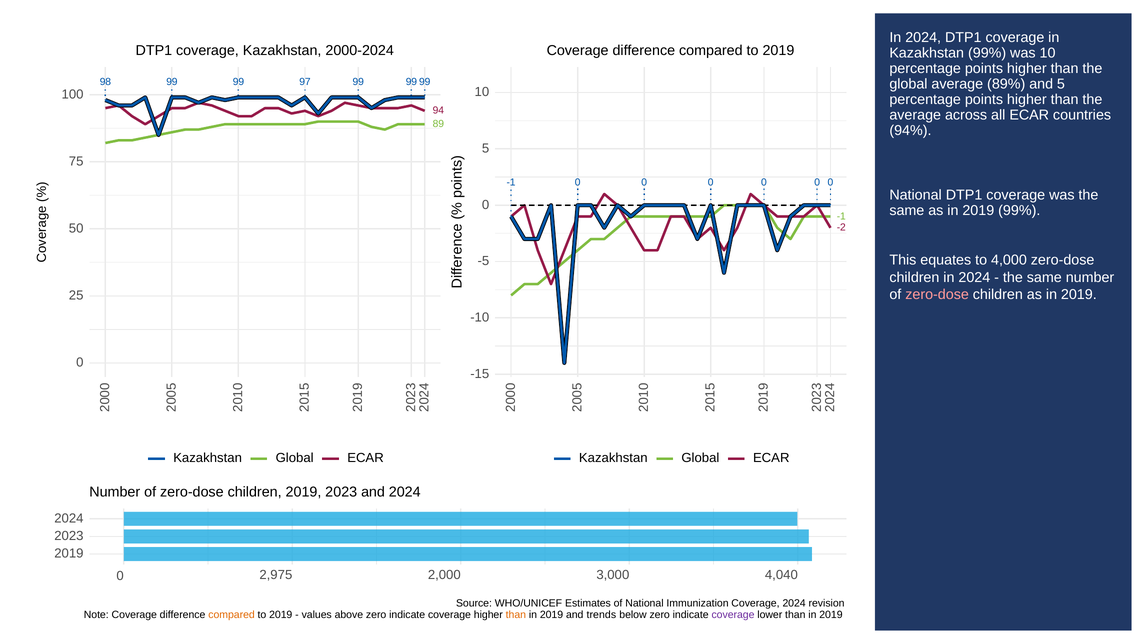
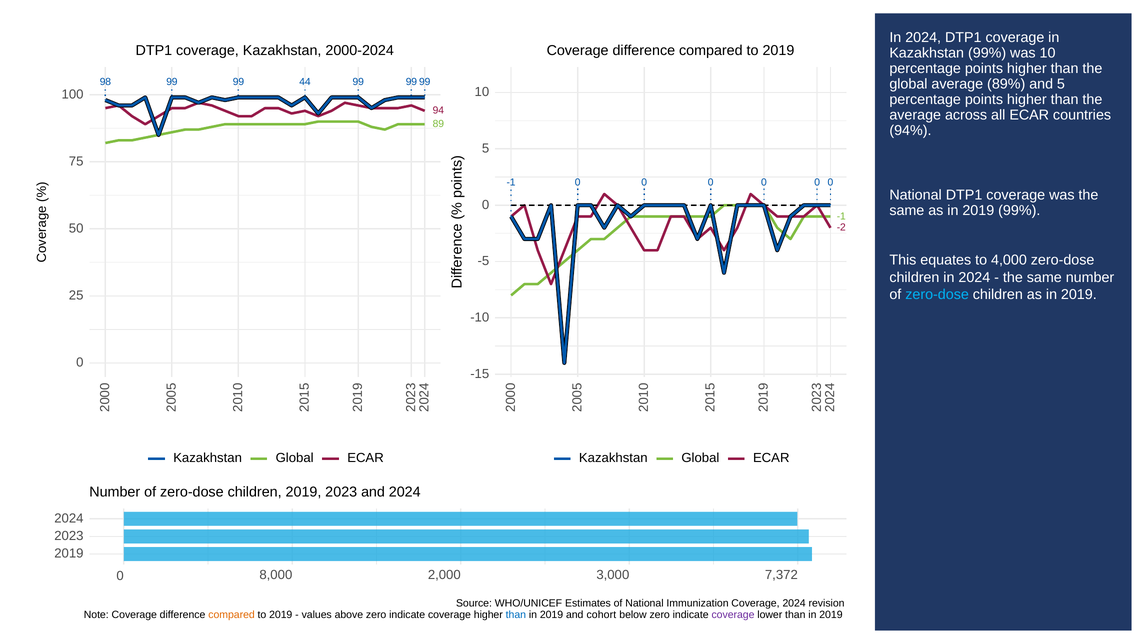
97: 97 -> 44
zero-dose at (937, 295) colour: pink -> light blue
2,975: 2,975 -> 8,000
4,040: 4,040 -> 7,372
than at (516, 615) colour: orange -> blue
trends: trends -> cohort
